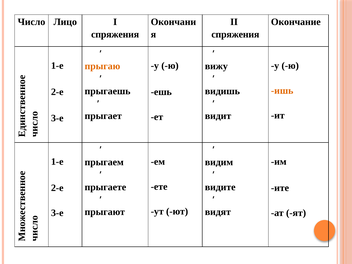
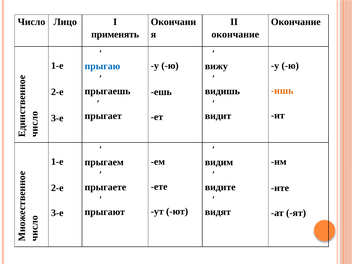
спряжения at (115, 34): спряжения -> применять
спряжения at (235, 34): спряжения -> окончание
прыгаю colour: orange -> blue
